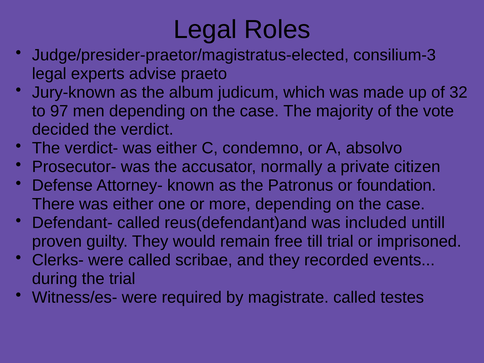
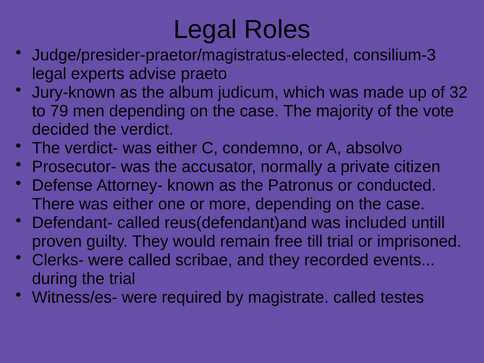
97: 97 -> 79
foundation: foundation -> conducted
